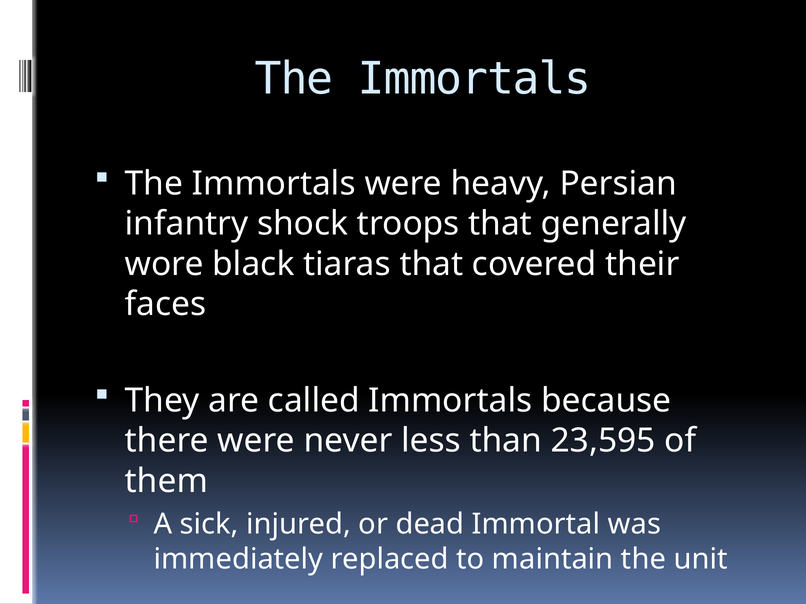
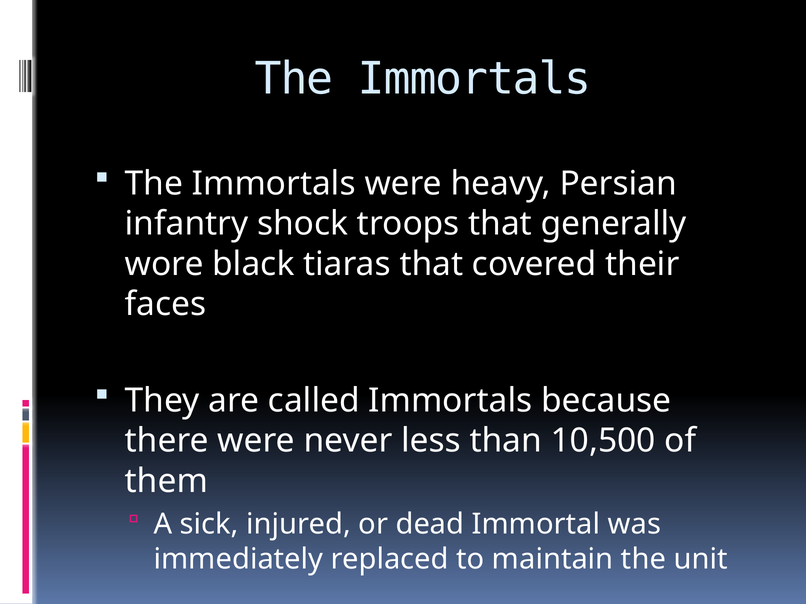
23,595: 23,595 -> 10,500
